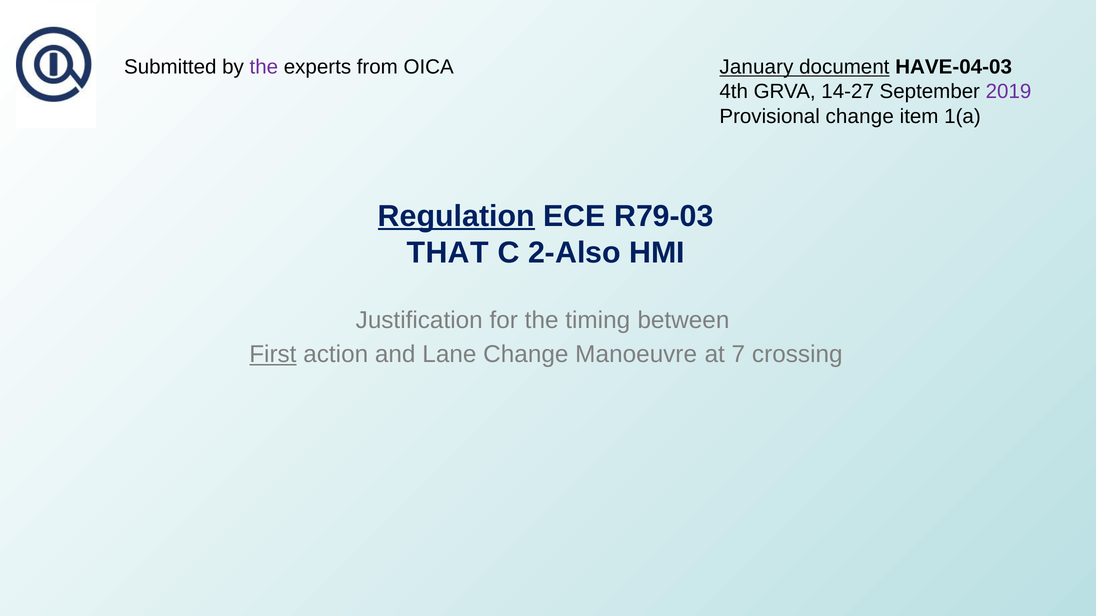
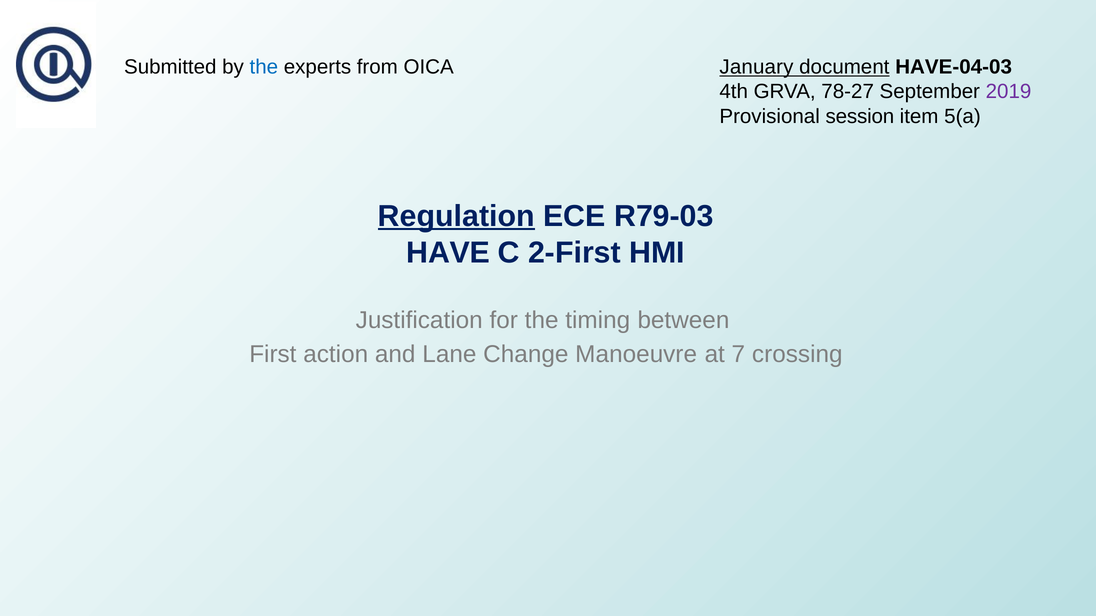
the at (264, 67) colour: purple -> blue
14-27: 14-27 -> 78-27
Provisional change: change -> session
1(a: 1(a -> 5(a
THAT: THAT -> HAVE
2-Also: 2-Also -> 2-First
First underline: present -> none
